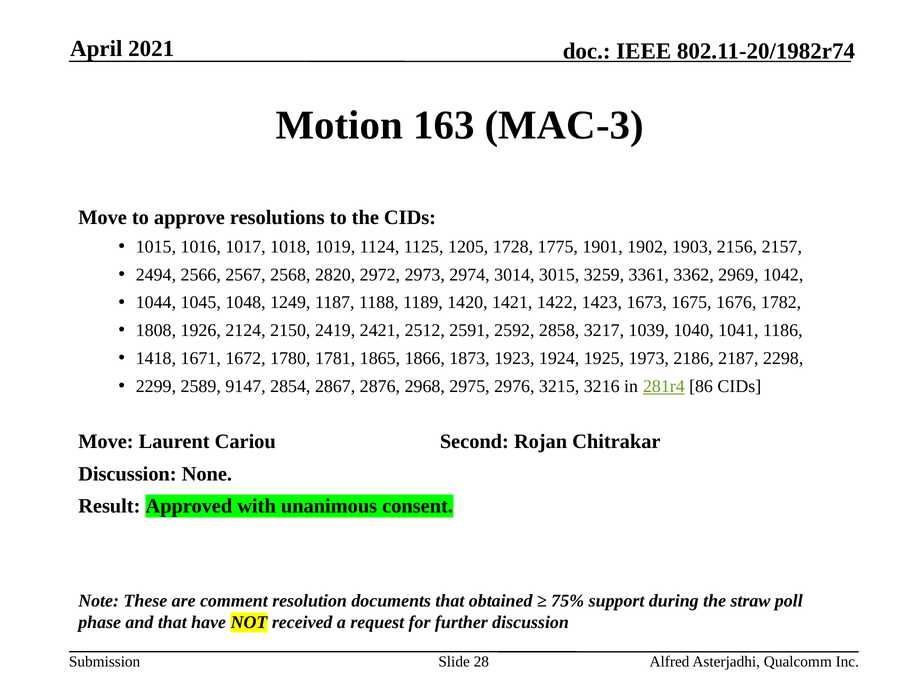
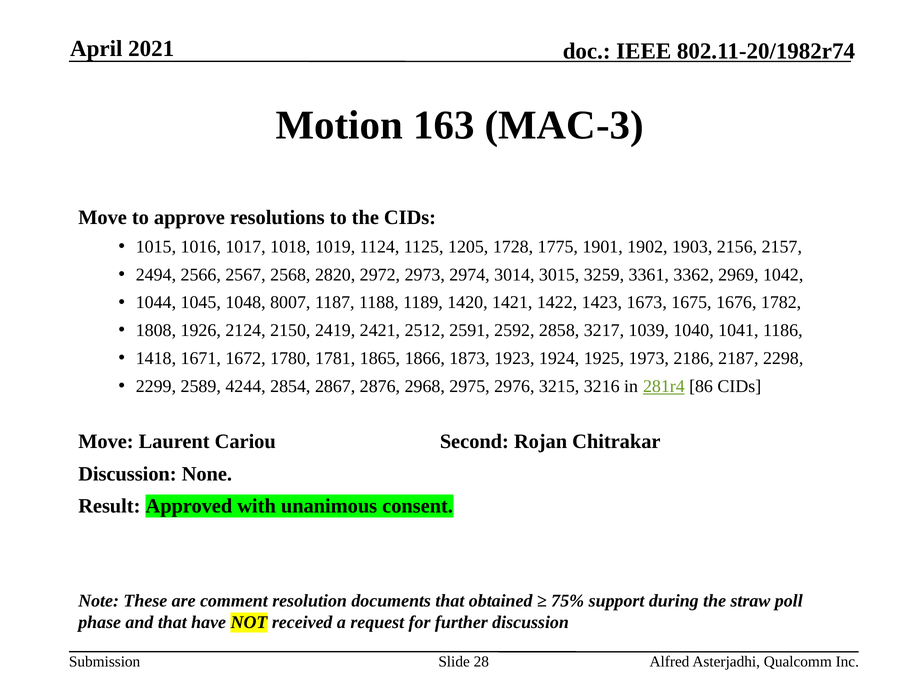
1249: 1249 -> 8007
9147: 9147 -> 4244
